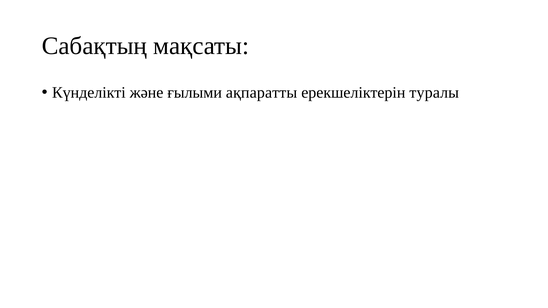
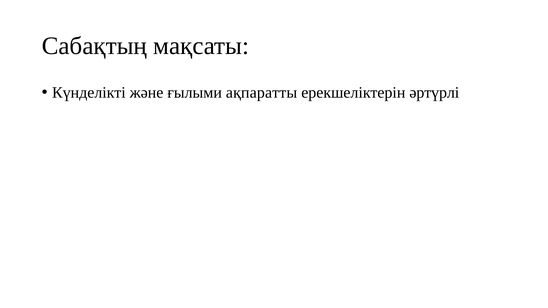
туралы: туралы -> әртүрлі
